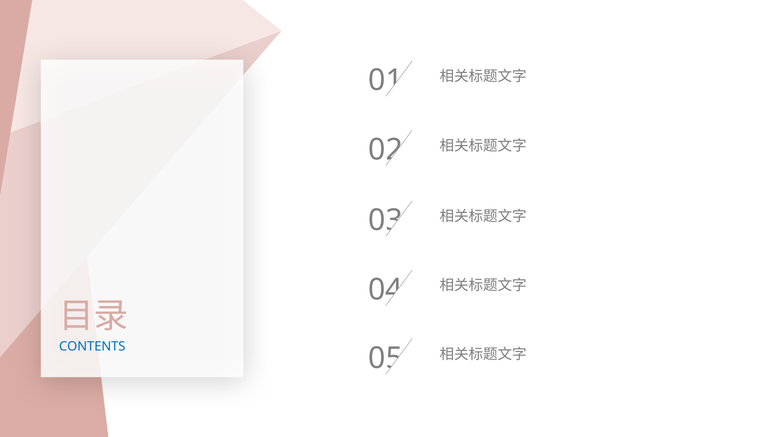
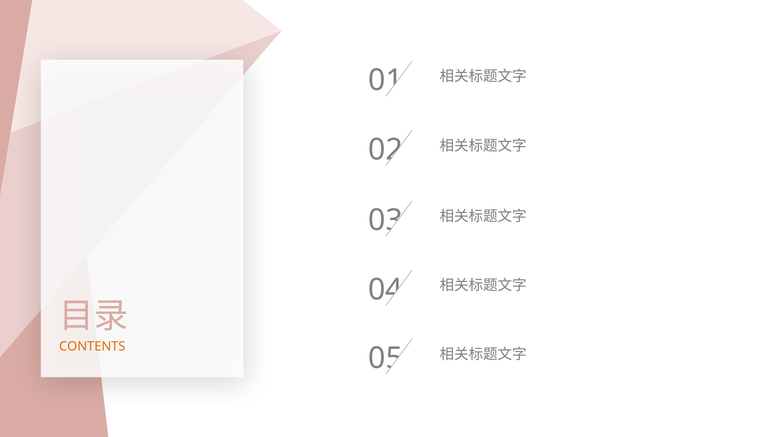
CONTENTS colour: blue -> orange
